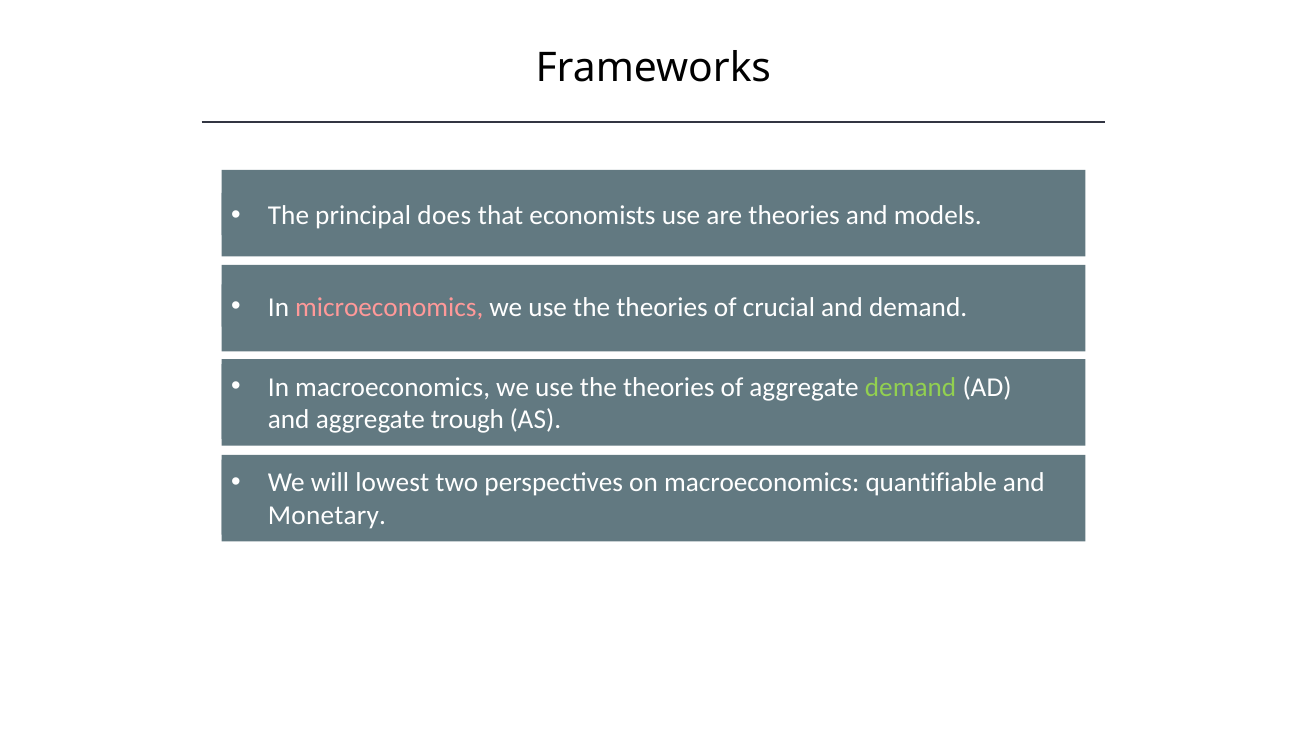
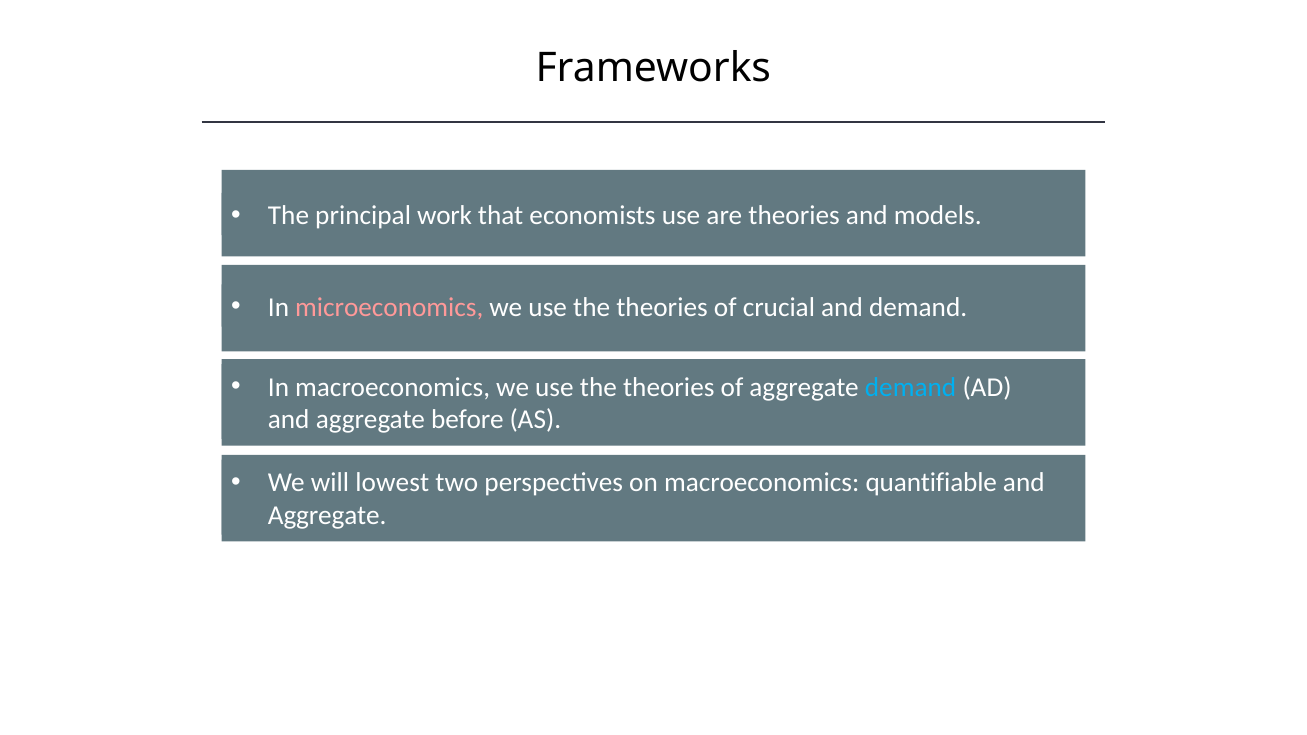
does: does -> work
demand at (911, 387) colour: light green -> light blue
trough: trough -> before
Monetary at (327, 516): Monetary -> Aggregate
